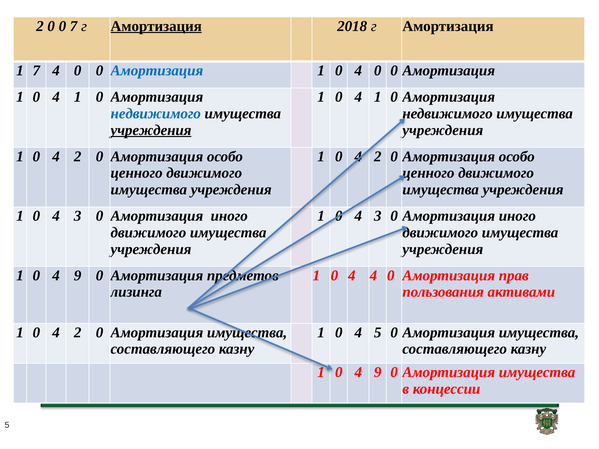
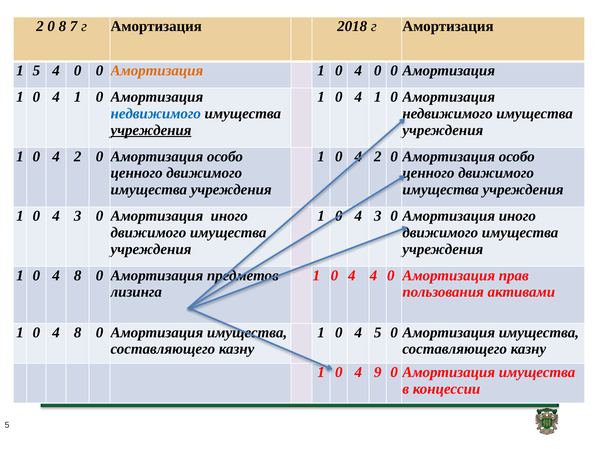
2 0 0: 0 -> 8
Амортизация at (156, 26) underline: present -> none
1 7: 7 -> 5
Амортизация at (157, 70) colour: blue -> orange
9 at (78, 276): 9 -> 8
2 at (78, 333): 2 -> 8
